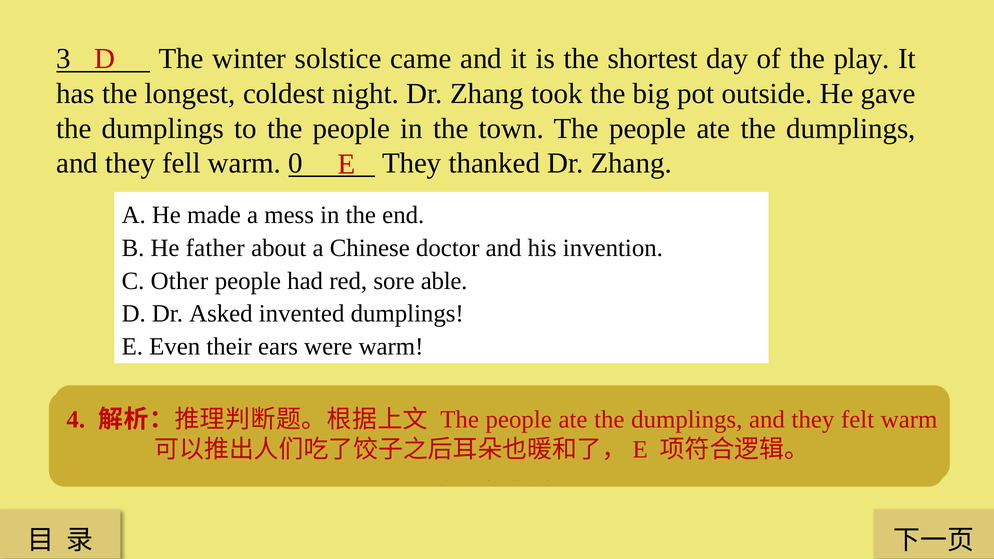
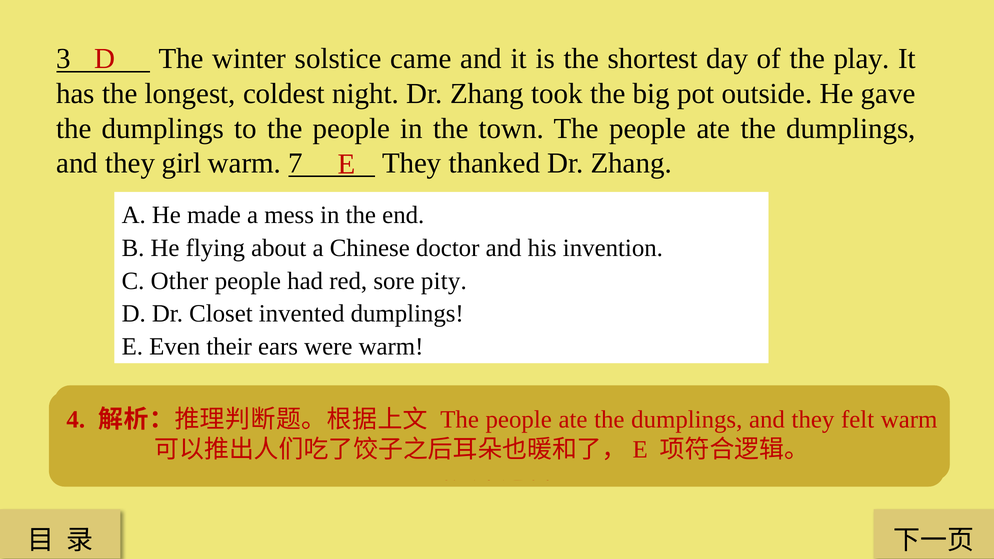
fell: fell -> girl
0: 0 -> 7
father: father -> flying
able: able -> pity
Asked: Asked -> Closet
